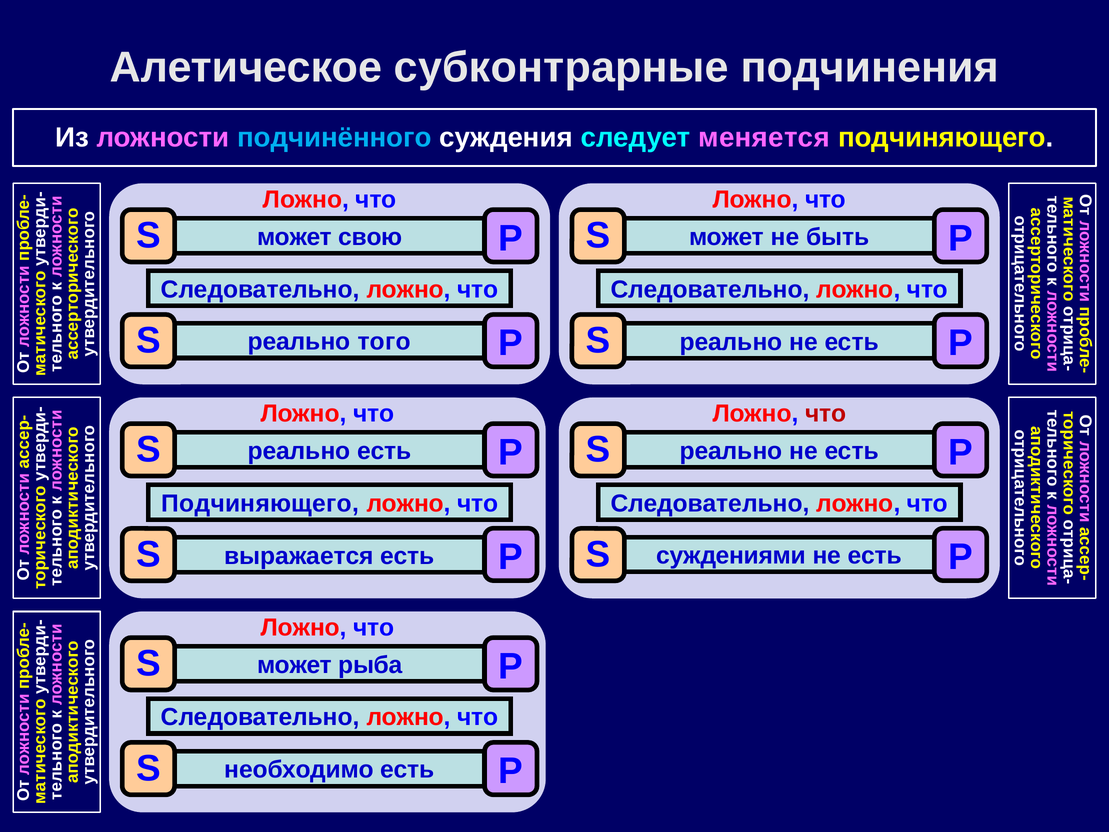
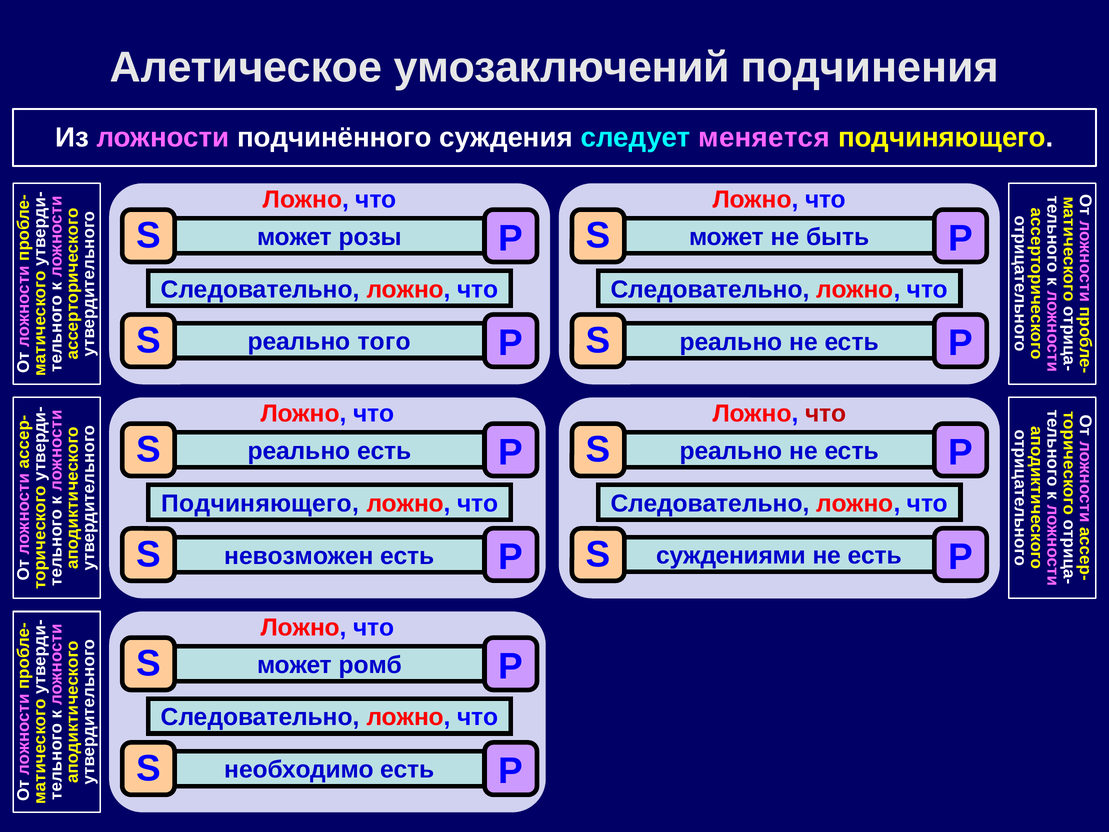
субконтрарные: субконтрарные -> умозаключений
подчинённого colour: light blue -> white
свою: свою -> розы
выражается: выражается -> невозможен
рыба: рыба -> ромб
